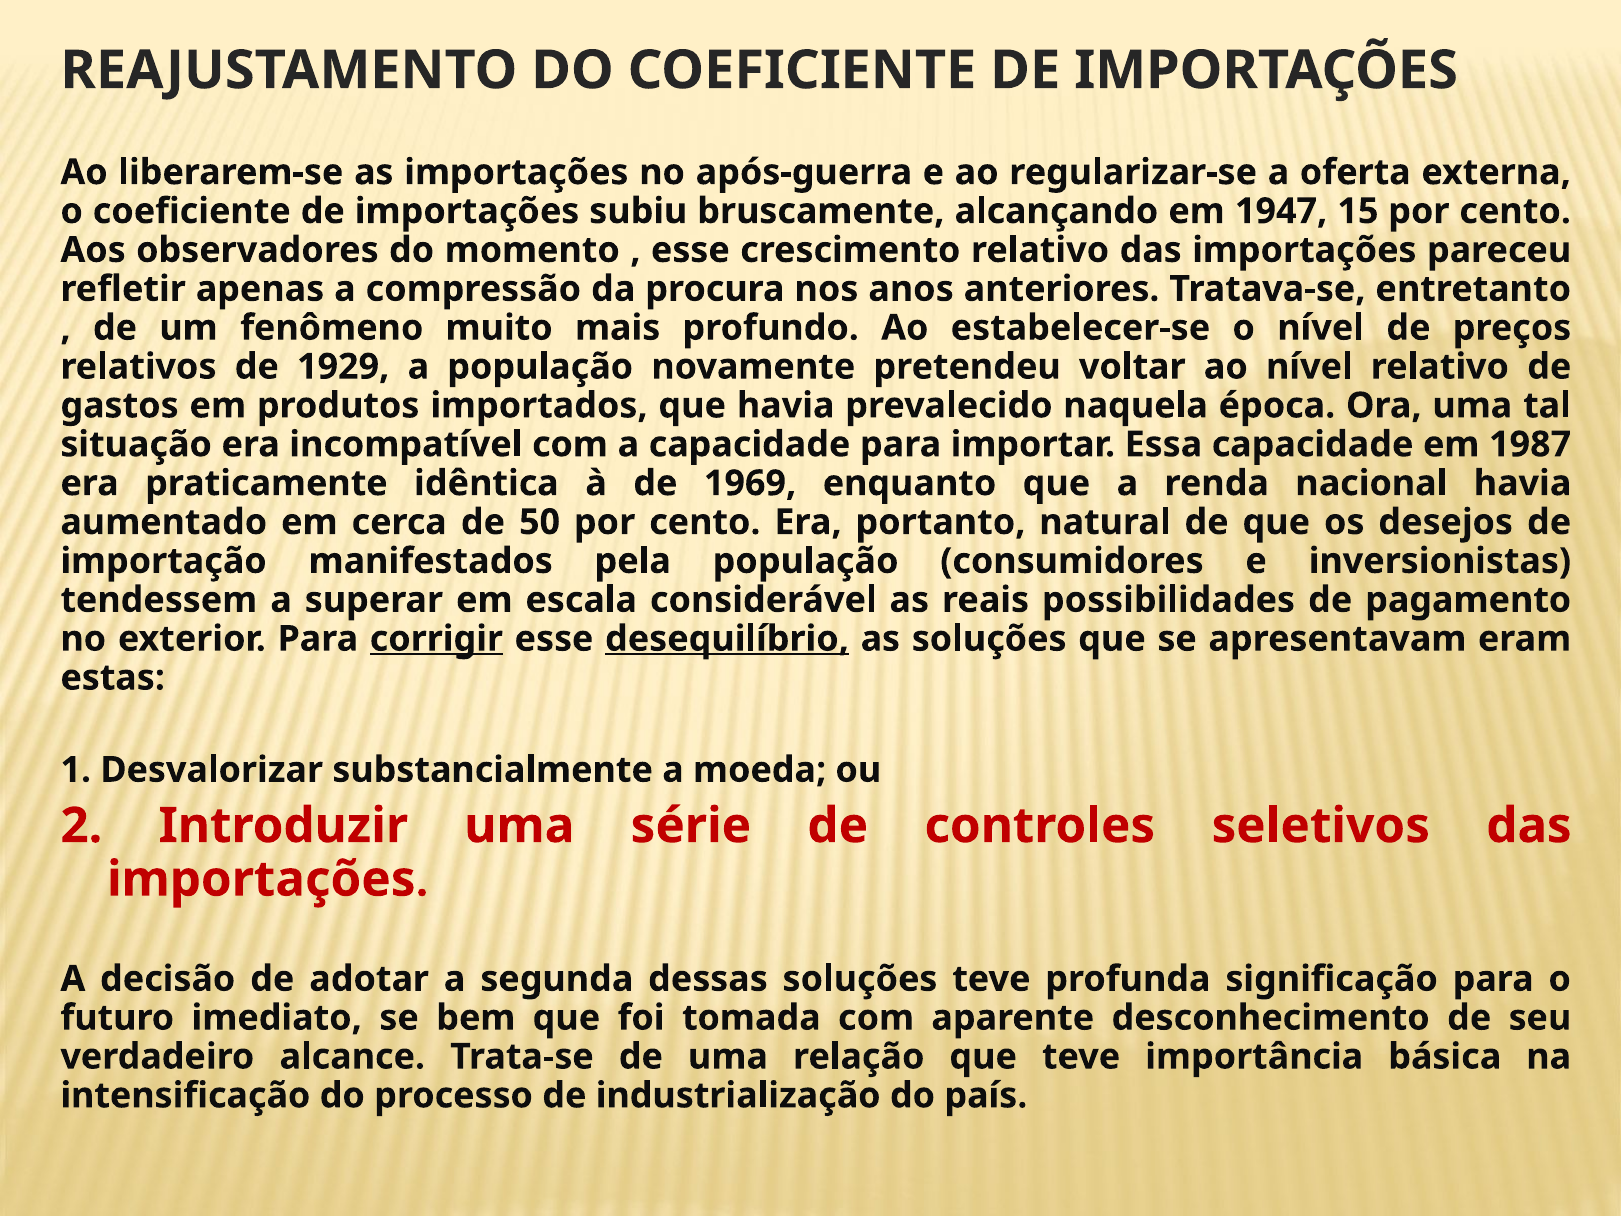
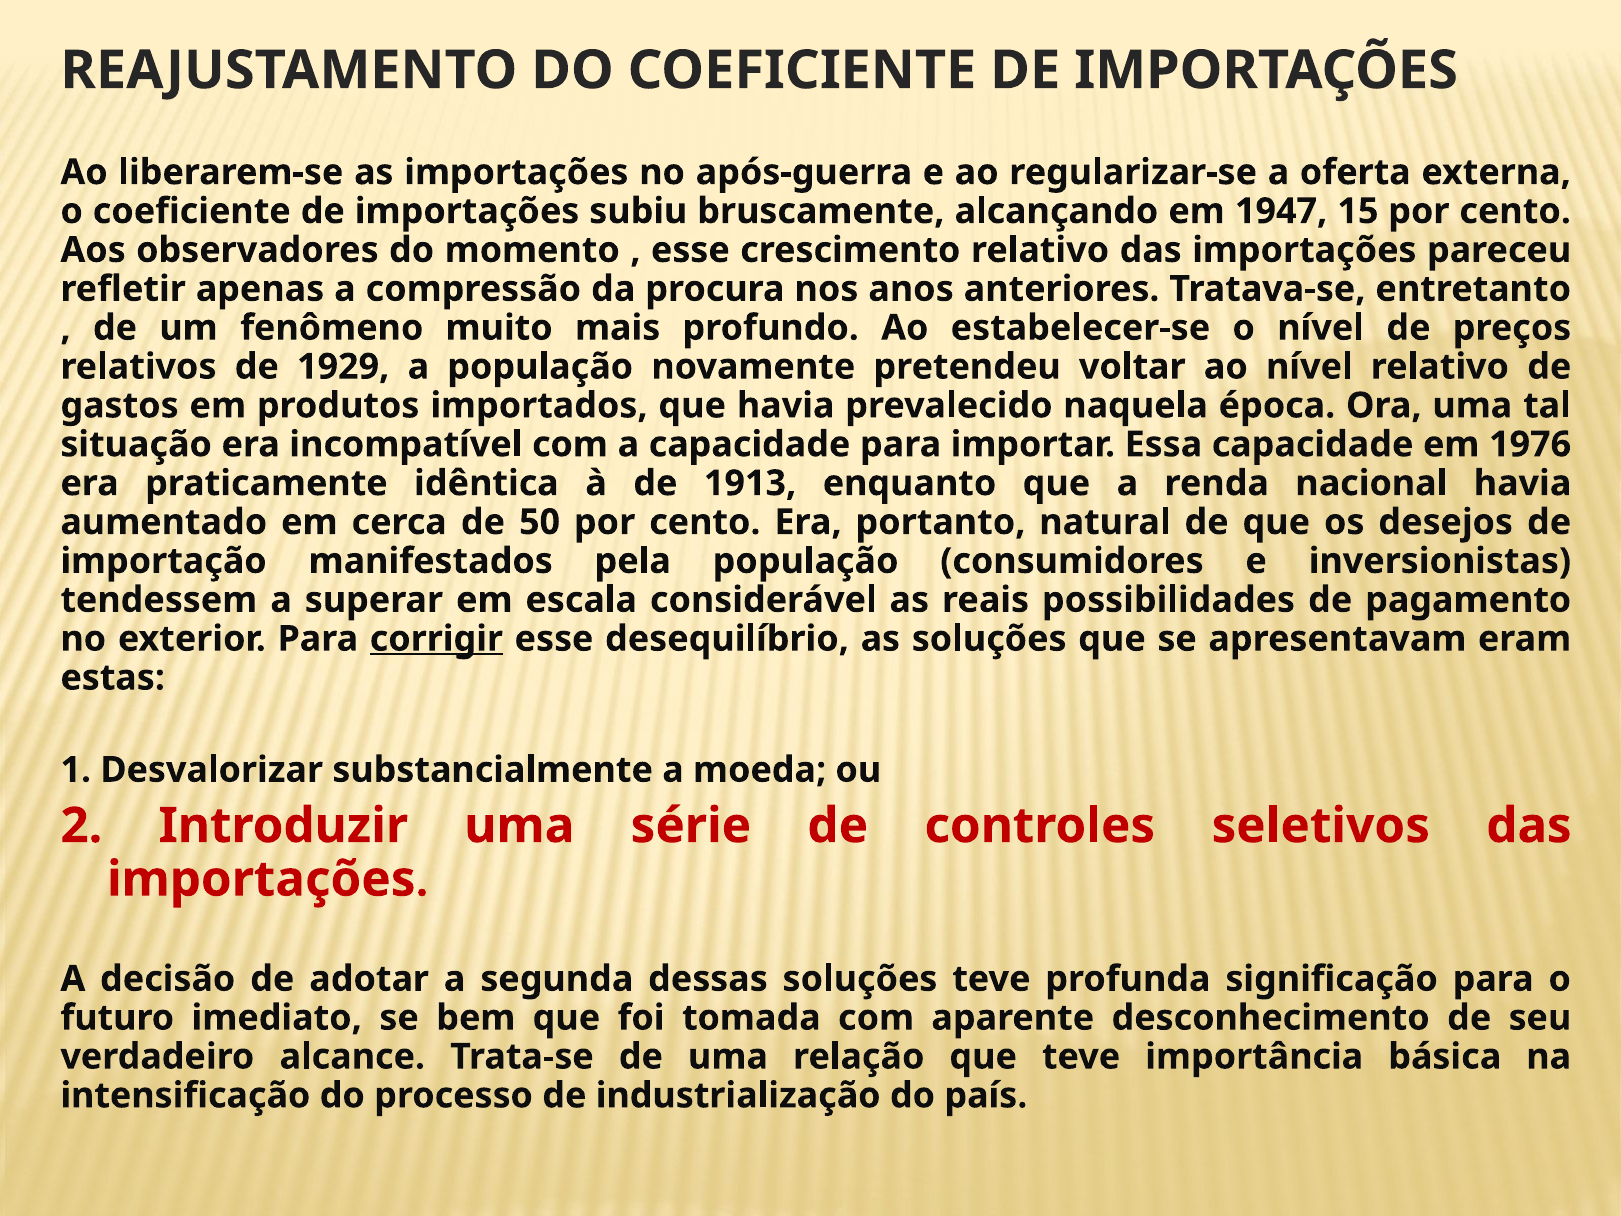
1987: 1987 -> 1976
1969: 1969 -> 1913
desequilíbrio underline: present -> none
